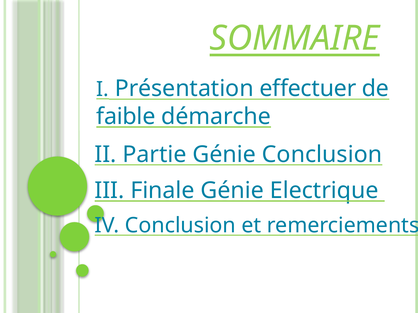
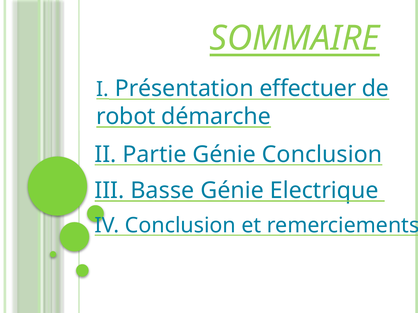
faible: faible -> robot
Finale: Finale -> Basse
